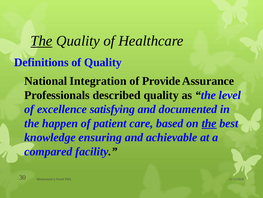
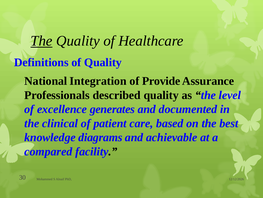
satisfying: satisfying -> generates
happen: happen -> clinical
the at (209, 123) underline: present -> none
ensuring: ensuring -> diagrams
